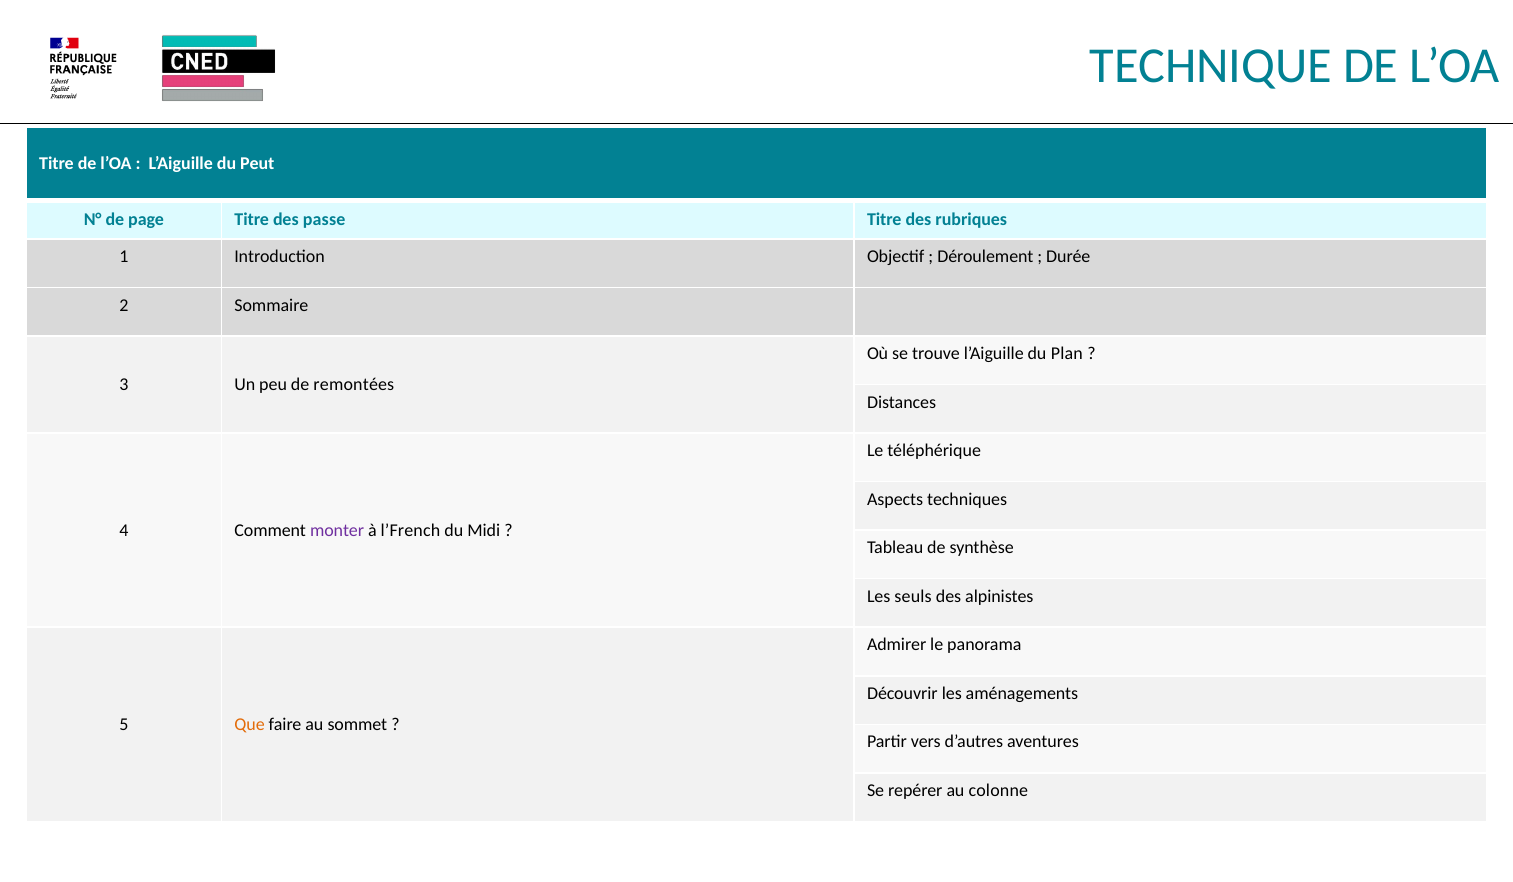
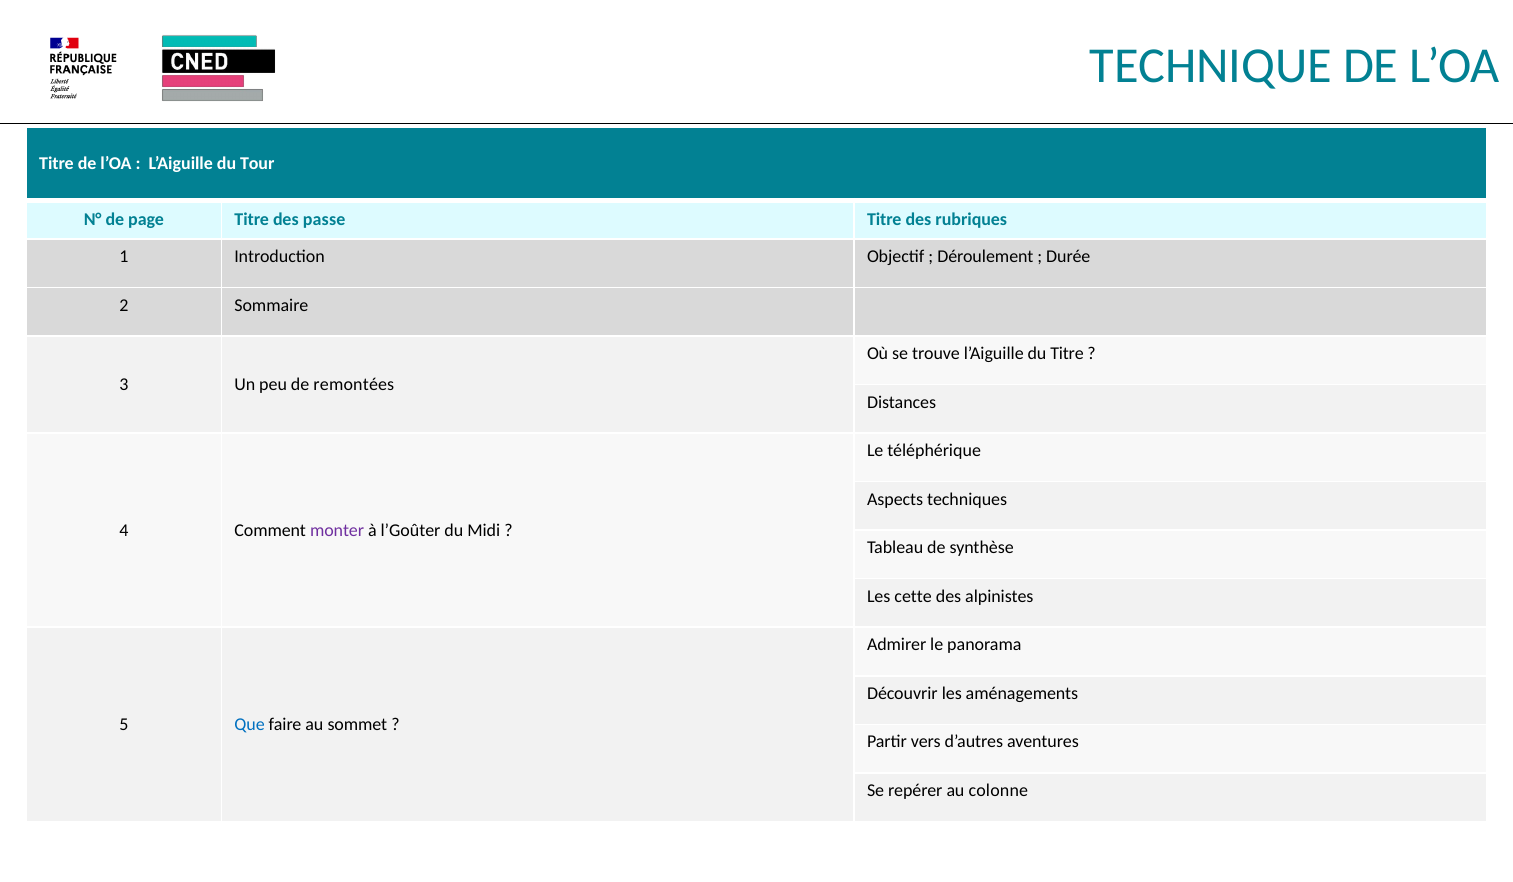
Peut: Peut -> Tour
du Plan: Plan -> Titre
l’French: l’French -> l’Goûter
seuls: seuls -> cette
Que colour: orange -> blue
